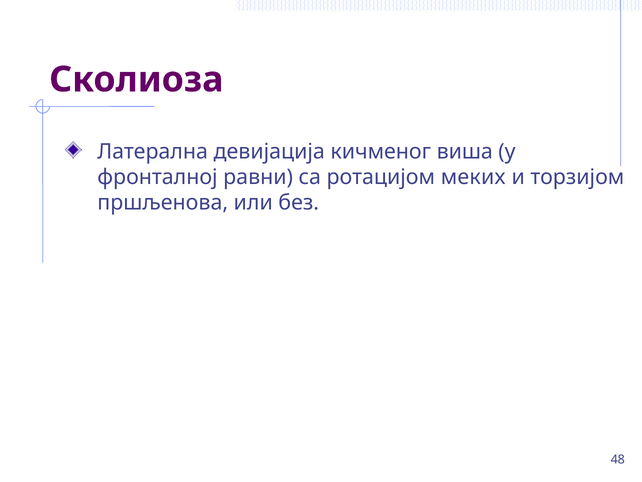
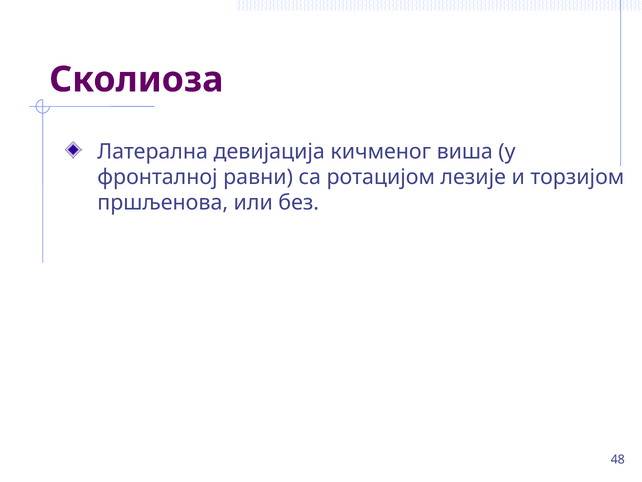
меких: меких -> лезије
